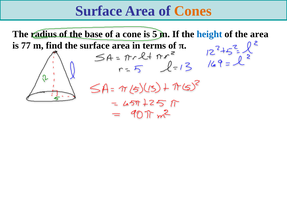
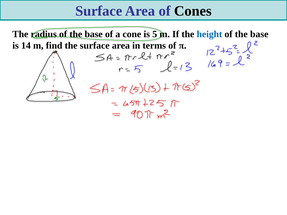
Cones colour: orange -> black
area at (259, 34): area -> base
77: 77 -> 14
